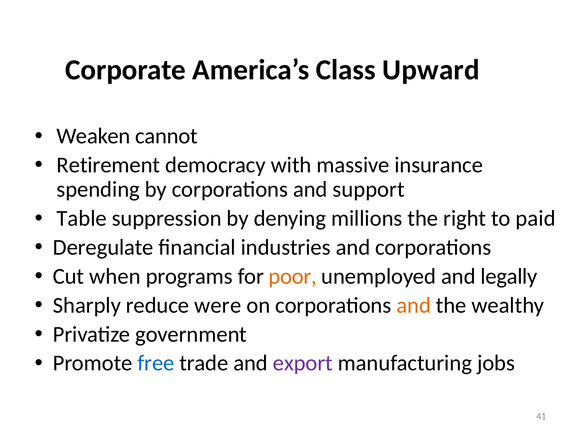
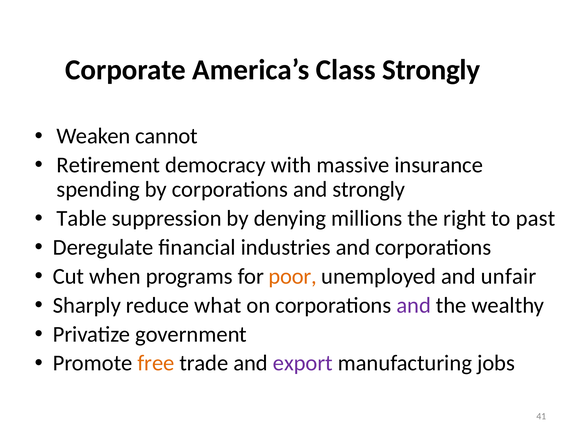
Class Upward: Upward -> Strongly
and support: support -> strongly
paid: paid -> past
legally: legally -> unfair
were: were -> what
and at (414, 305) colour: orange -> purple
free colour: blue -> orange
